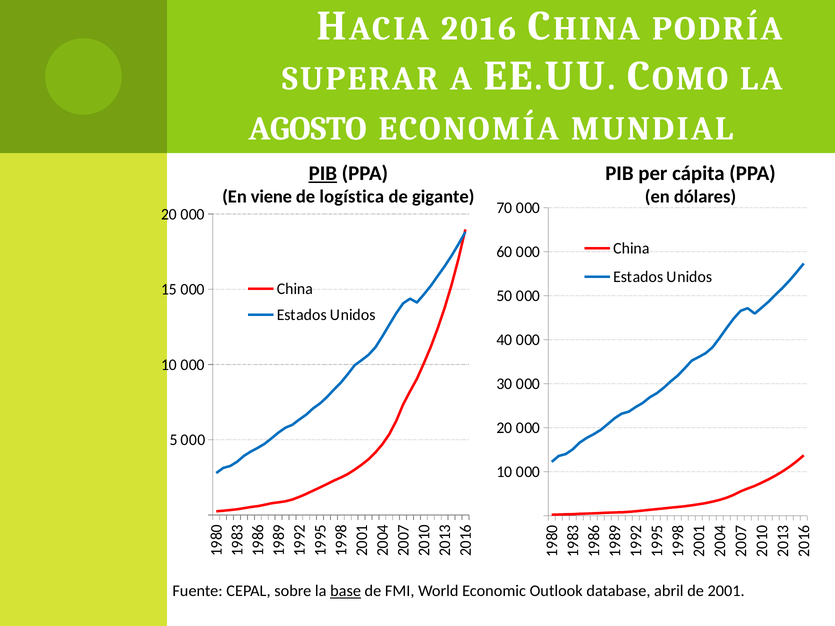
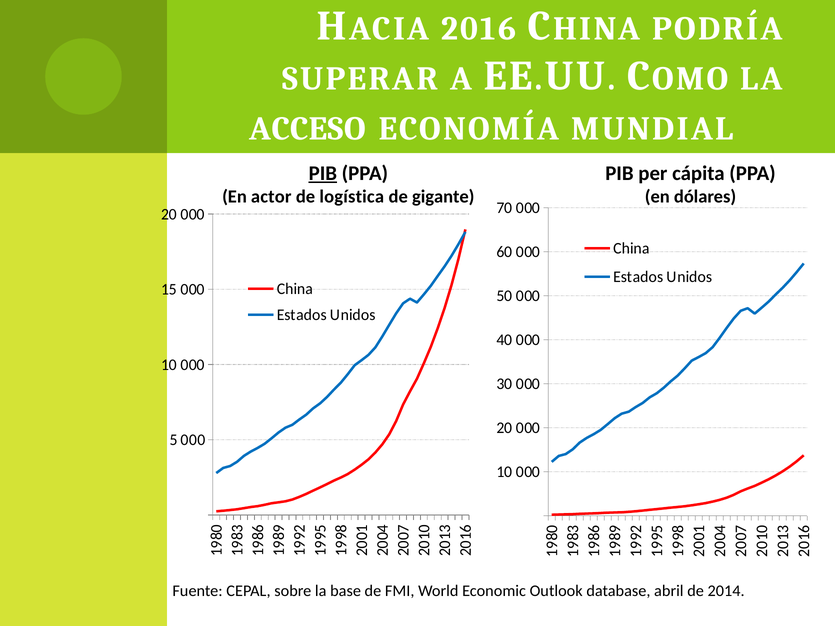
AGOSTO: AGOSTO -> ACCESO
viene: viene -> actor
base underline: present -> none
2001: 2001 -> 2014
